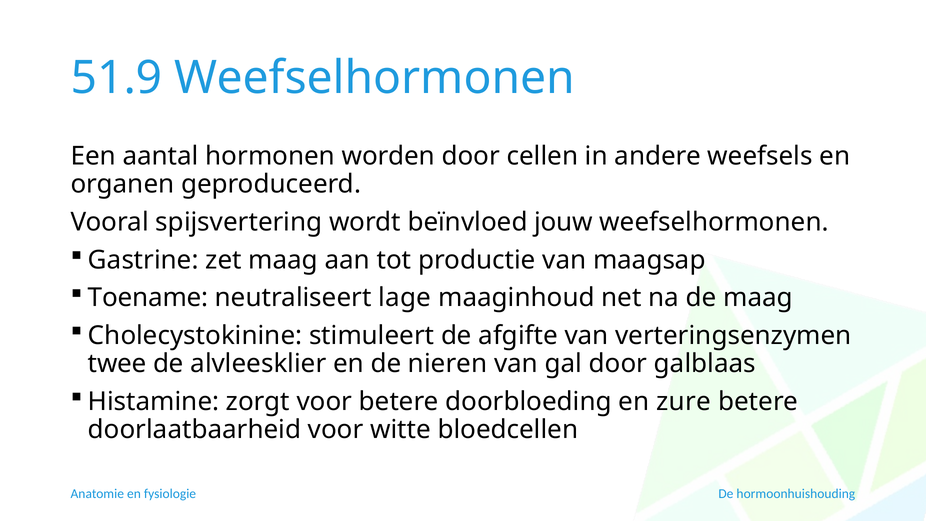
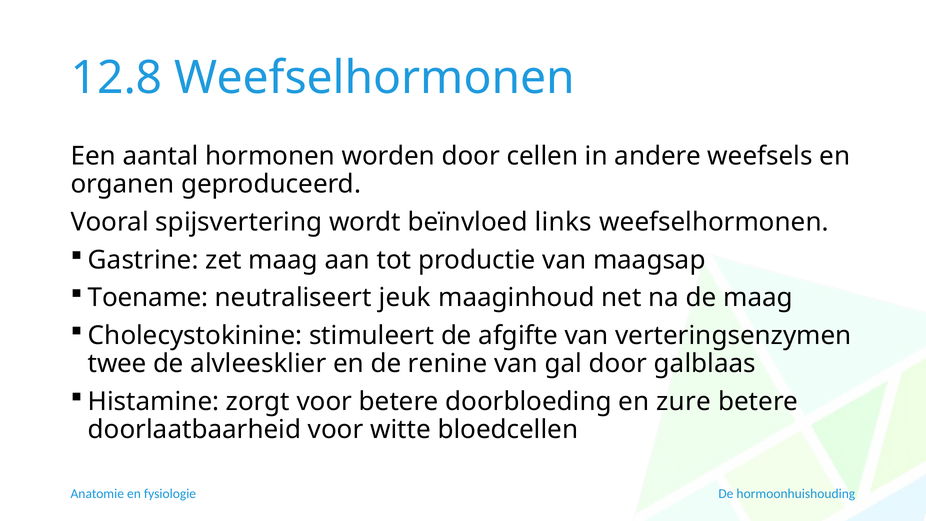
51.9: 51.9 -> 12.8
jouw: jouw -> links
lage: lage -> jeuk
nieren: nieren -> renine
